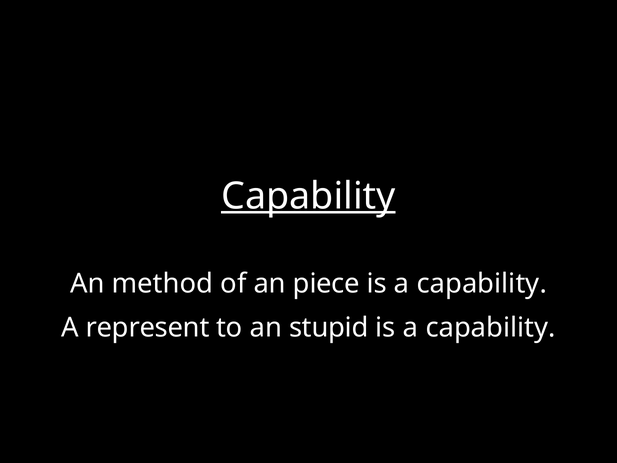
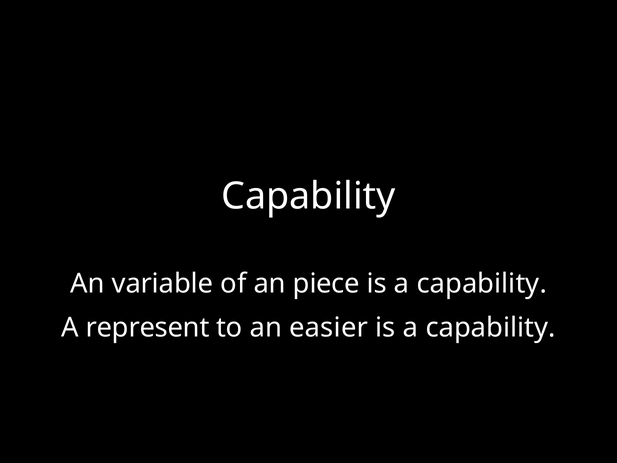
Capability at (308, 196) underline: present -> none
method: method -> variable
stupid: stupid -> easier
